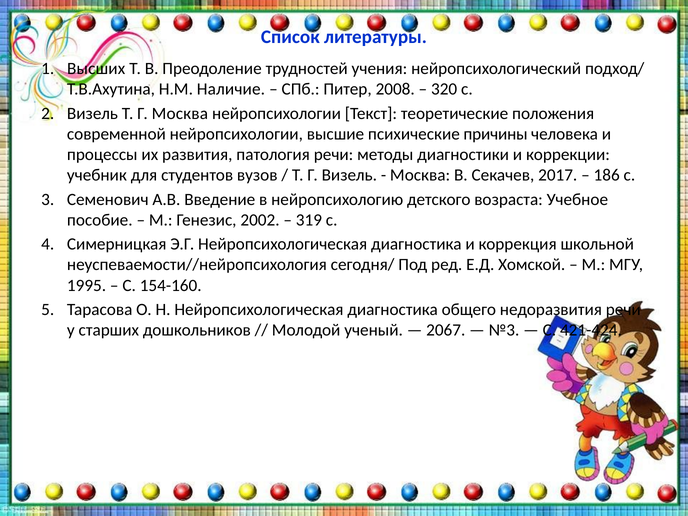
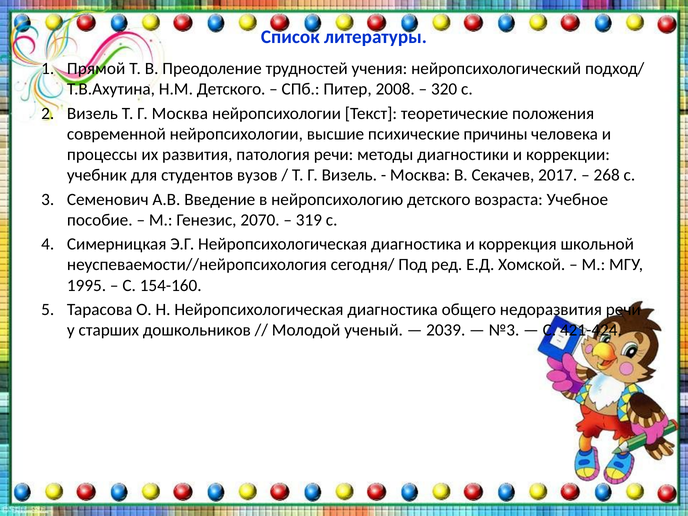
Высших: Высших -> Прямой
Н.М Наличие: Наличие -> Детского
186: 186 -> 268
2002: 2002 -> 2070
2067: 2067 -> 2039
